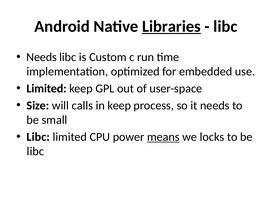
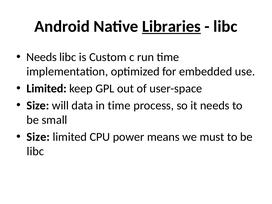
calls: calls -> data
in keep: keep -> time
Libc at (38, 137): Libc -> Size
means underline: present -> none
locks: locks -> must
